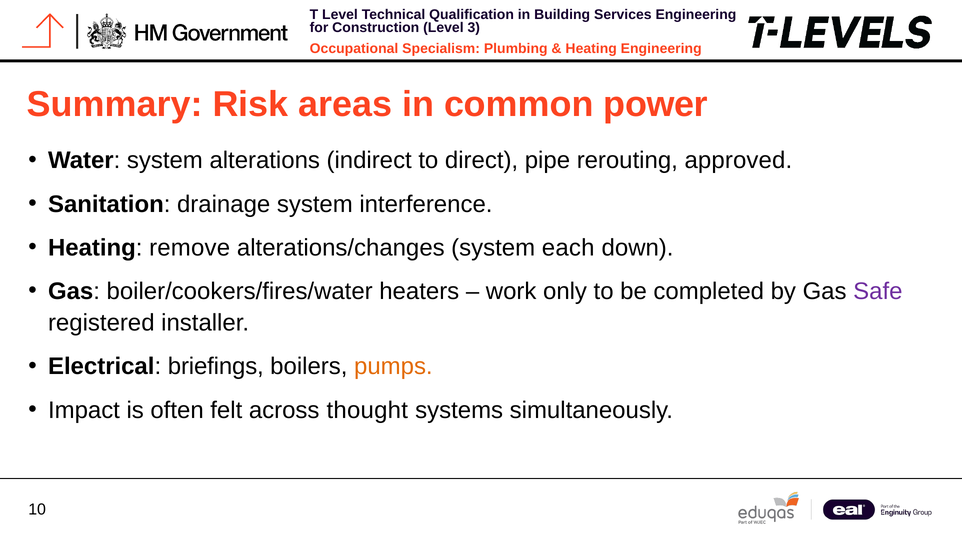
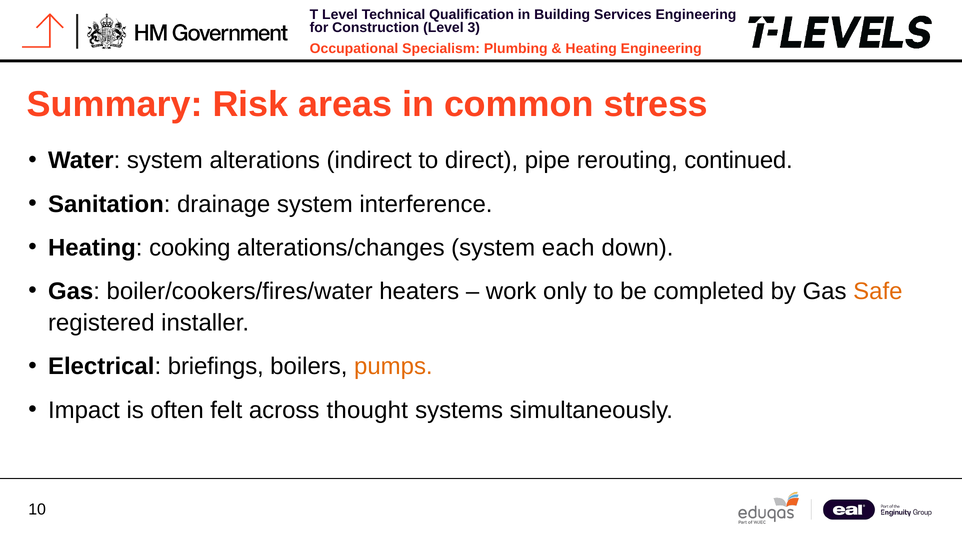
power: power -> stress
approved: approved -> continued
remove: remove -> cooking
Safe colour: purple -> orange
